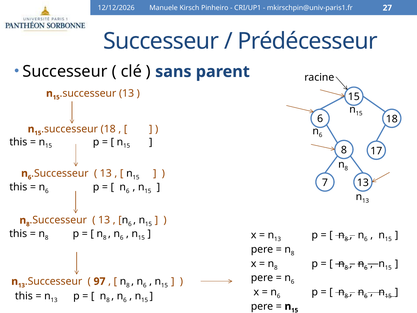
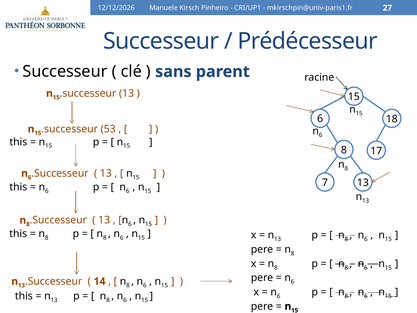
18 at (108, 129): 18 -> 53
97: 97 -> 14
